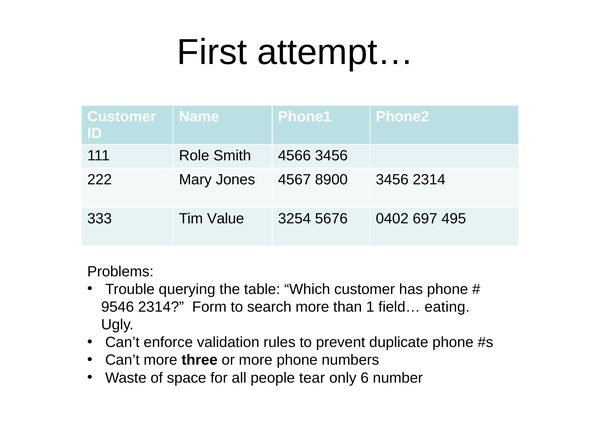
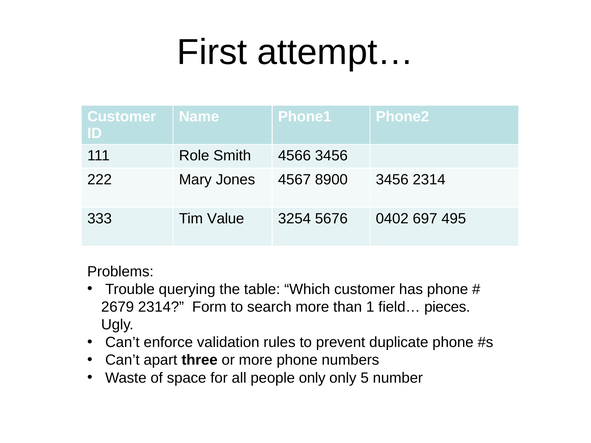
9546: 9546 -> 2679
eating: eating -> pieces
Can’t more: more -> apart
people tear: tear -> only
6: 6 -> 5
